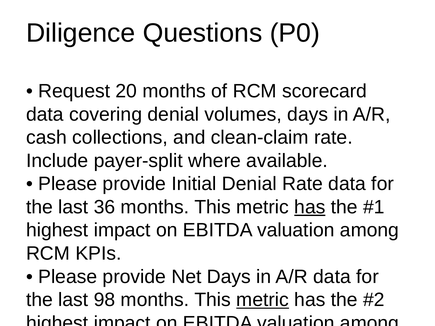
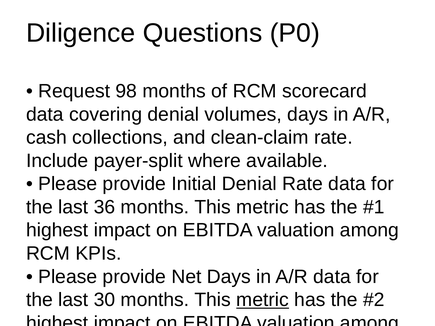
20: 20 -> 98
has at (310, 207) underline: present -> none
98: 98 -> 30
